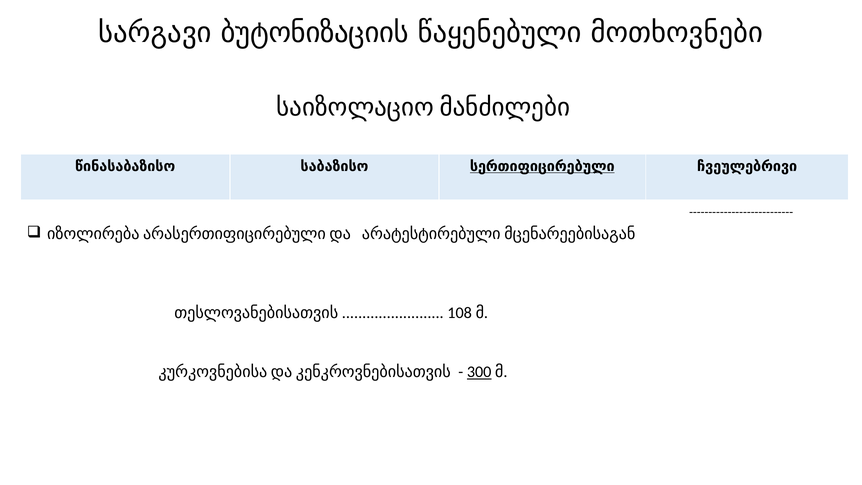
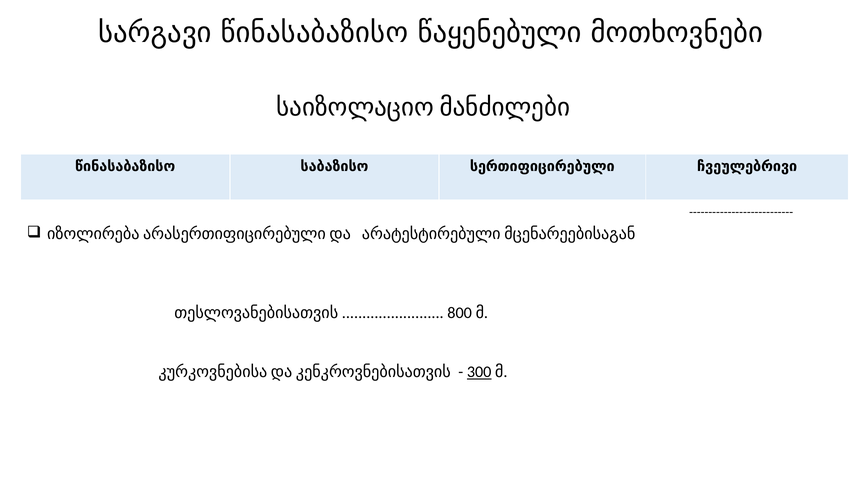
სარგავი ბუტონიზაციის: ბუტონიზაციის -> წინასაბაზისო
სერთიფიცირებული underline: present -> none
108: 108 -> 800
